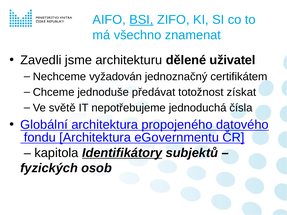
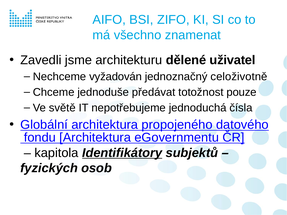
BSI underline: present -> none
certifikátem: certifikátem -> celoživotně
získat: získat -> pouze
